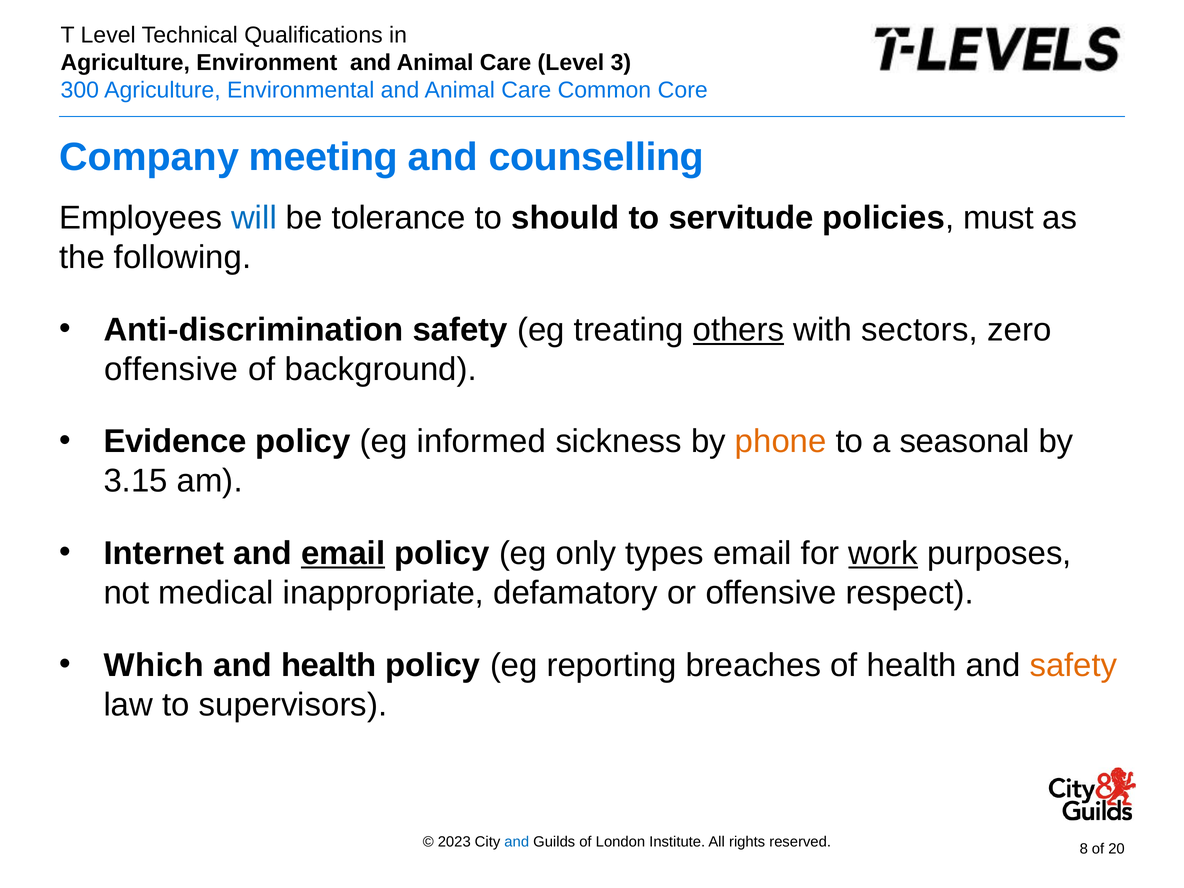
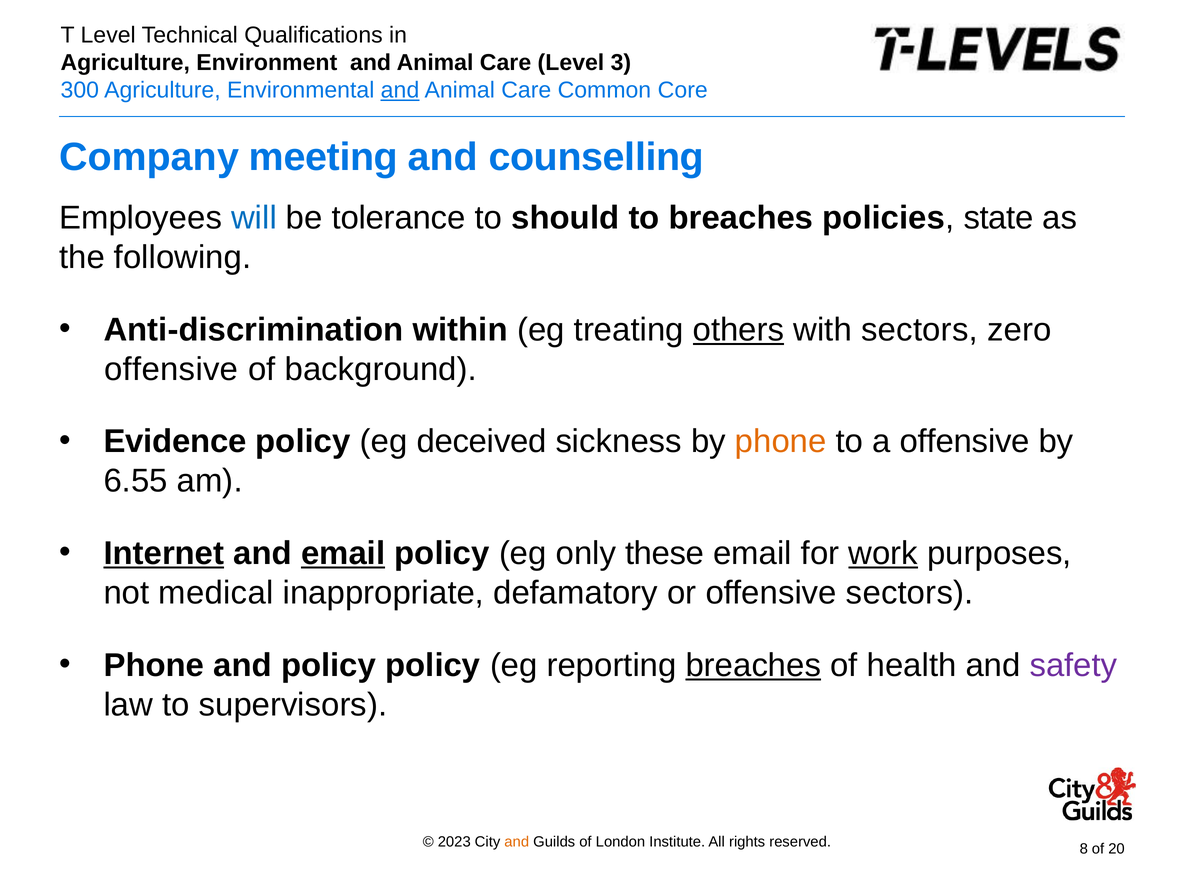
and at (400, 90) underline: none -> present
to servitude: servitude -> breaches
must: must -> state
Anti-discrimination safety: safety -> within
informed: informed -> deceived
a seasonal: seasonal -> offensive
3.15: 3.15 -> 6.55
Internet underline: none -> present
types: types -> these
offensive respect: respect -> sectors
Which at (154, 665): Which -> Phone
and health: health -> policy
breaches at (753, 665) underline: none -> present
safety at (1073, 665) colour: orange -> purple
and at (517, 842) colour: blue -> orange
